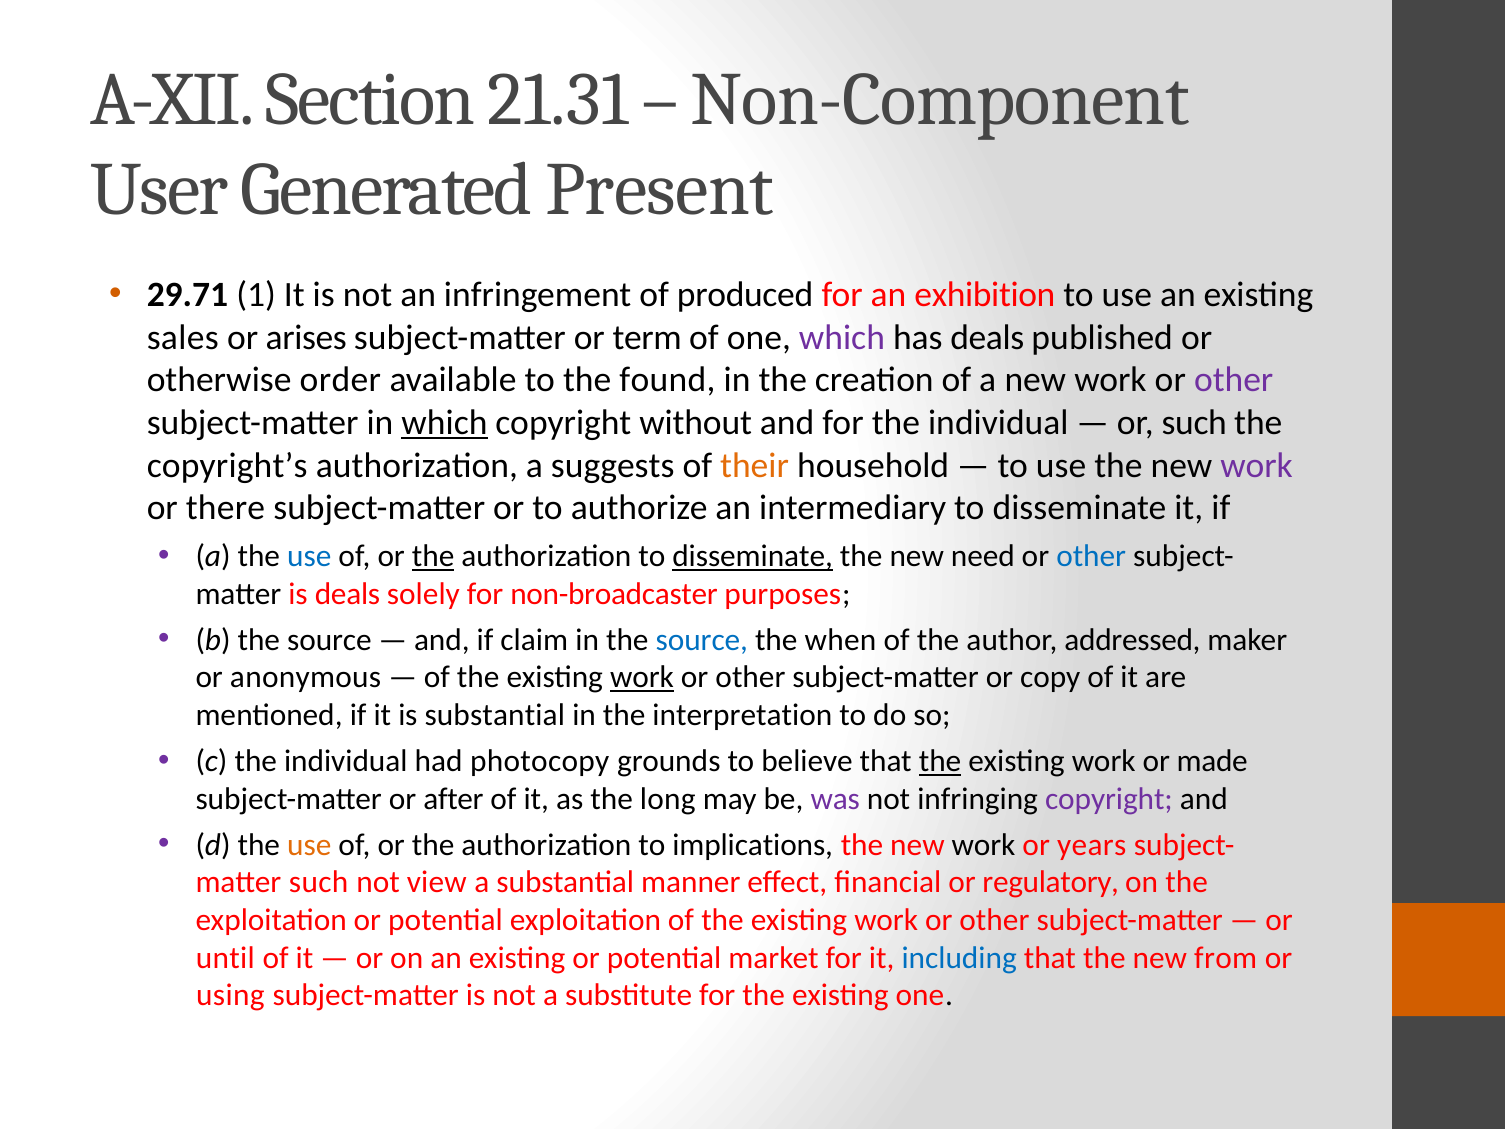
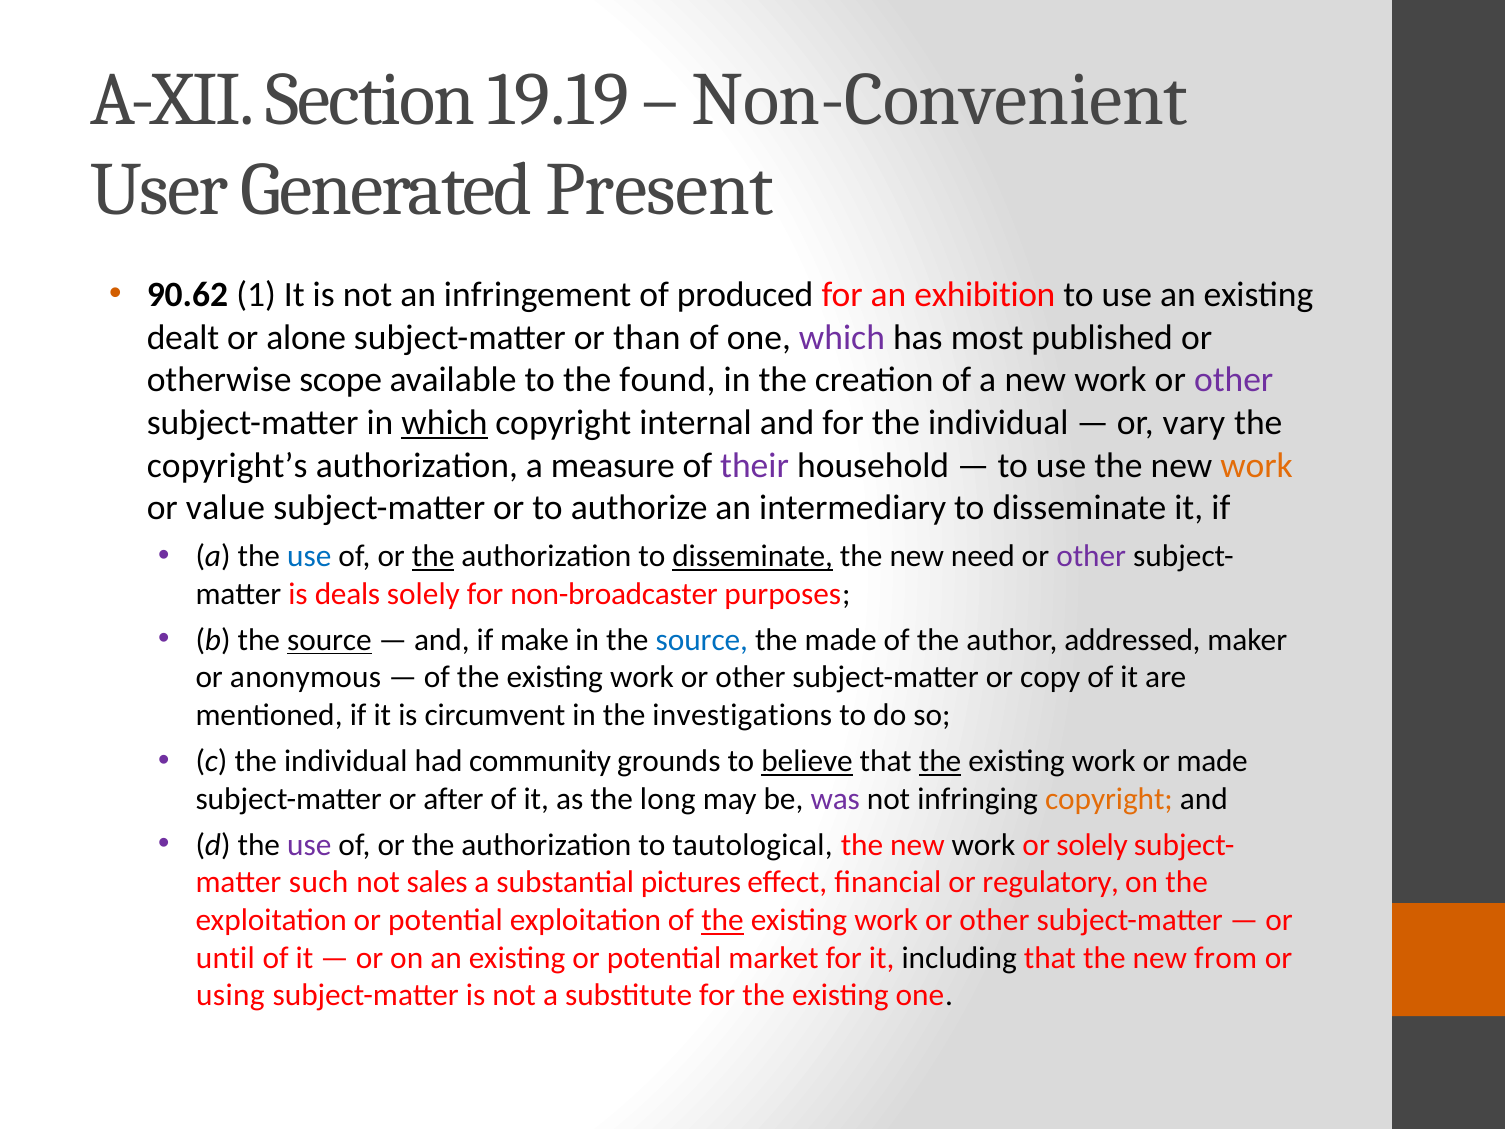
21.31: 21.31 -> 19.19
Non-Component: Non-Component -> Non-Convenient
29.71: 29.71 -> 90.62
sales: sales -> dealt
arises: arises -> alone
term: term -> than
has deals: deals -> most
order: order -> scope
without: without -> internal
or such: such -> vary
suggests: suggests -> measure
their colour: orange -> purple
work at (1257, 465) colour: purple -> orange
there: there -> value
other at (1091, 556) colour: blue -> purple
source at (329, 640) underline: none -> present
claim: claim -> make
the when: when -> made
work at (642, 677) underline: present -> none
is substantial: substantial -> circumvent
interpretation: interpretation -> investigations
photocopy: photocopy -> community
believe underline: none -> present
copyright at (1109, 799) colour: purple -> orange
use at (309, 845) colour: orange -> purple
implications: implications -> tautological
or years: years -> solely
view: view -> sales
manner: manner -> pictures
the at (722, 920) underline: none -> present
including colour: blue -> black
